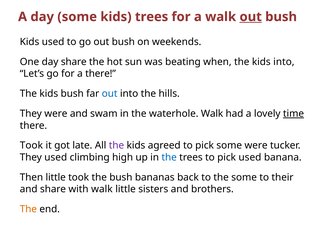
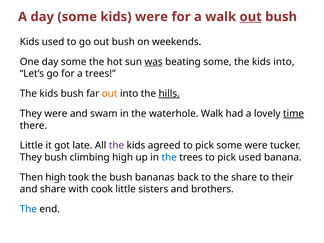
kids trees: trees -> were
One day share: share -> some
was underline: none -> present
beating when: when -> some
a there: there -> trees
out at (110, 94) colour: blue -> orange
hills underline: none -> present
Took at (31, 145): Took -> Little
They used: used -> bush
Then little: little -> high
the some: some -> share
with walk: walk -> cook
The at (28, 209) colour: orange -> blue
